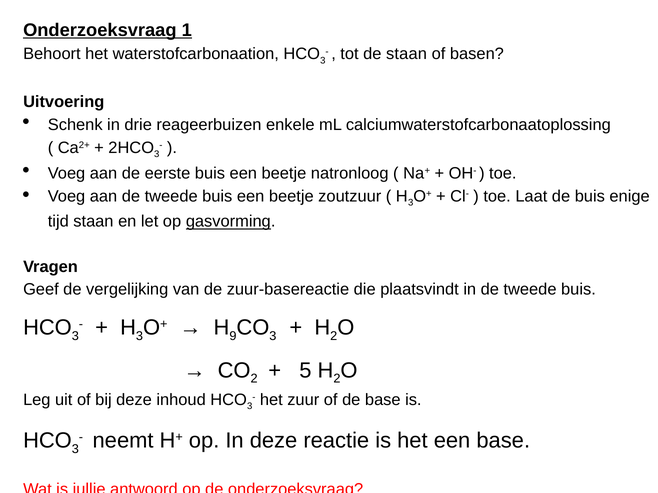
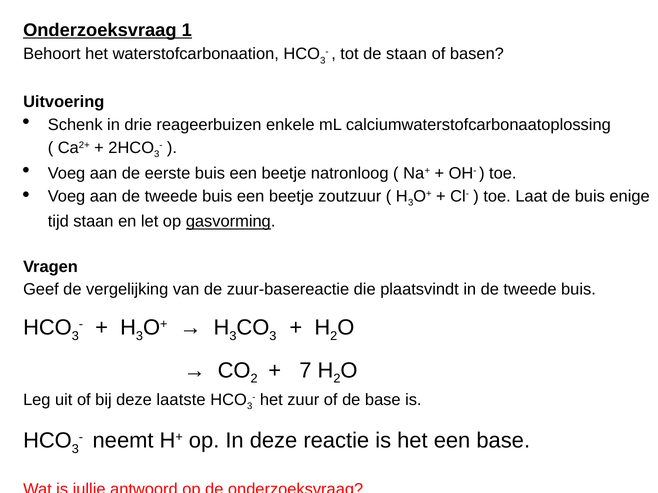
9 at (233, 336): 9 -> 3
5: 5 -> 7
inhoud: inhoud -> laatste
